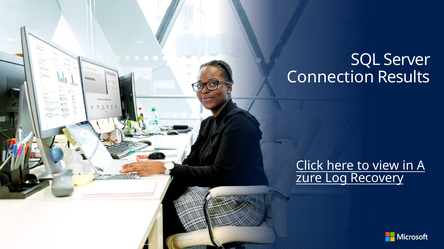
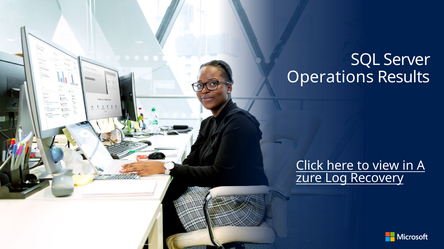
Connection: Connection -> Operations
